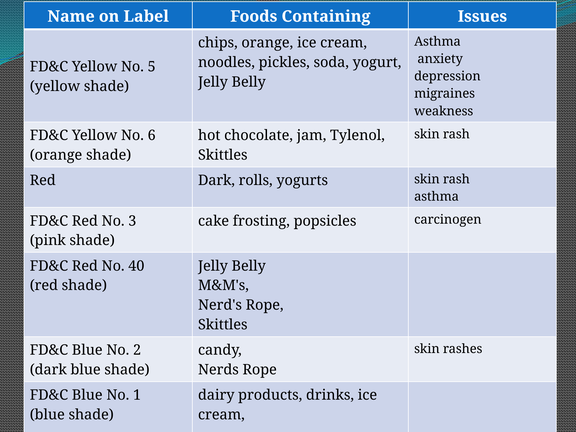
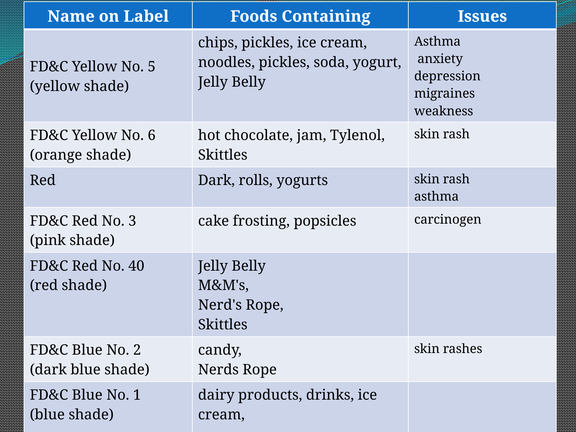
chips orange: orange -> pickles
